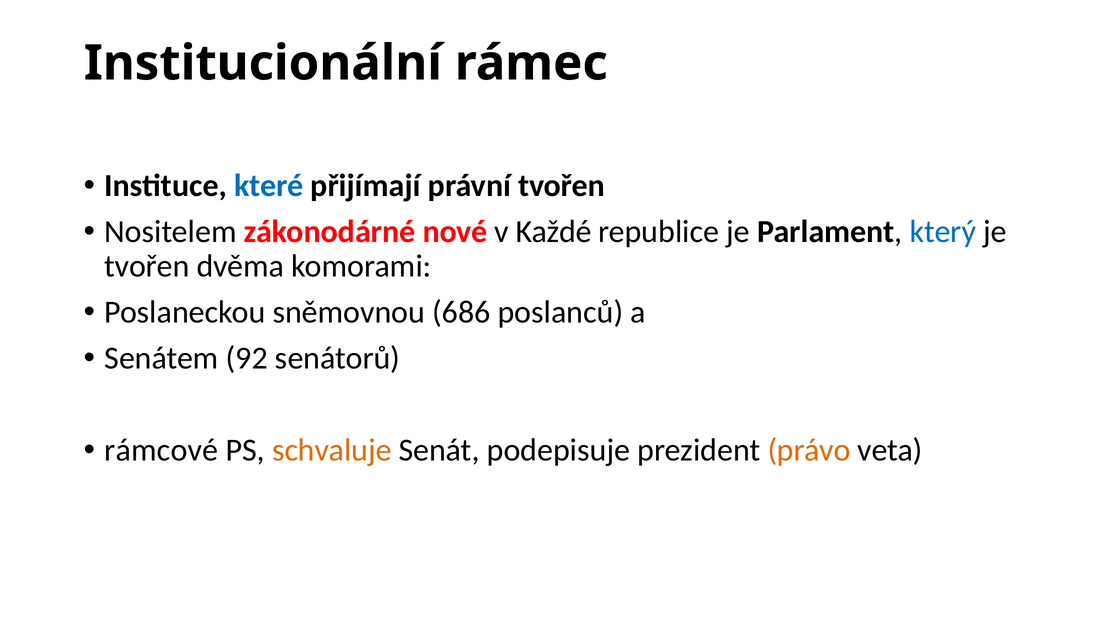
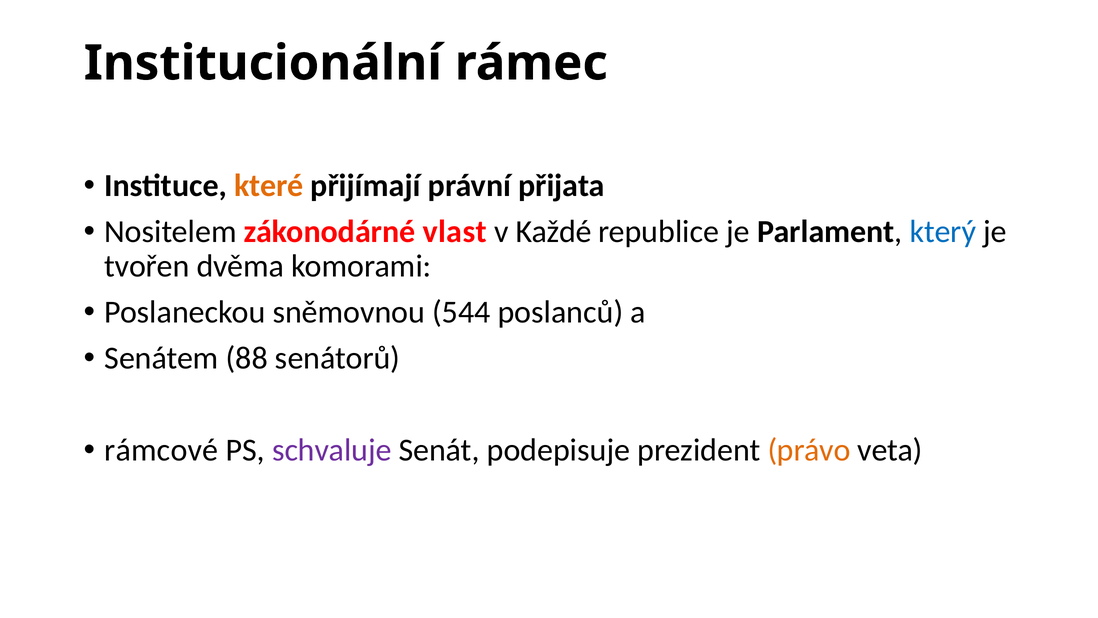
které colour: blue -> orange
právní tvořen: tvořen -> přijata
nové: nové -> vlast
686: 686 -> 544
92: 92 -> 88
schvaluje colour: orange -> purple
